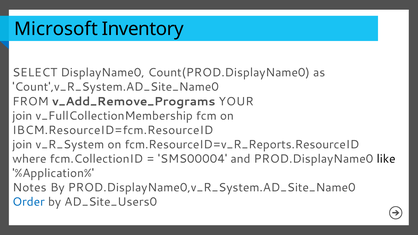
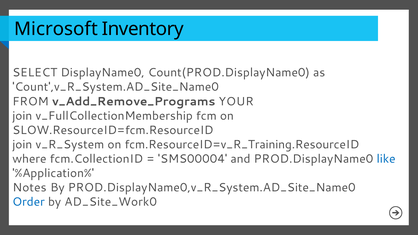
IBCM.ResourceID=fcm.ResourceID: IBCM.ResourceID=fcm.ResourceID -> SLOW.ResourceID=fcm.ResourceID
fcm.ResourceID=v_R_Reports.ResourceID: fcm.ResourceID=v_R_Reports.ResourceID -> fcm.ResourceID=v_R_Training.ResourceID
like colour: black -> blue
AD_Site_Users0: AD_Site_Users0 -> AD_Site_Work0
